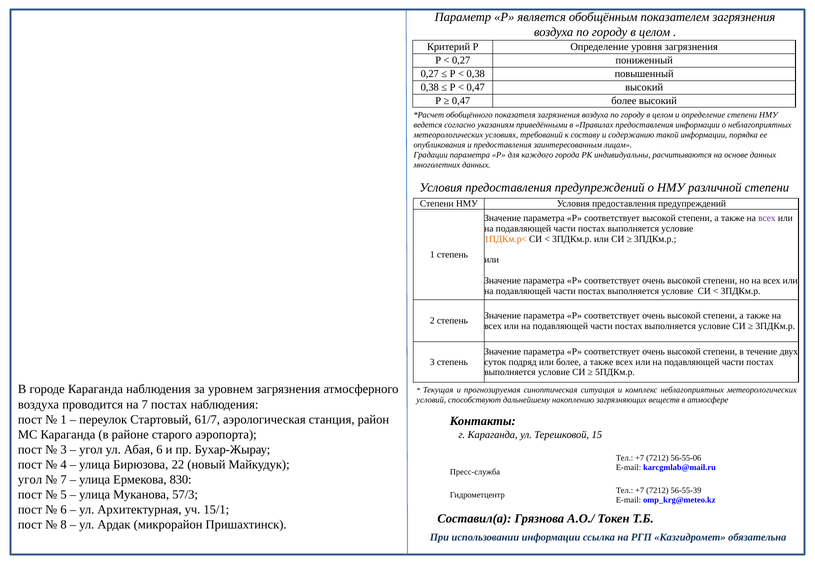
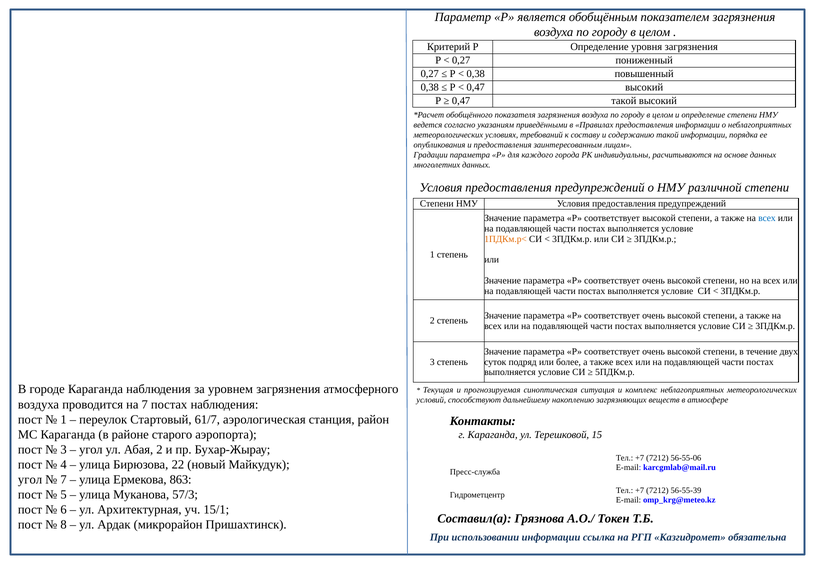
0,47 более: более -> такой
всех at (767, 218) colour: purple -> blue
Абая 6: 6 -> 2
830: 830 -> 863
